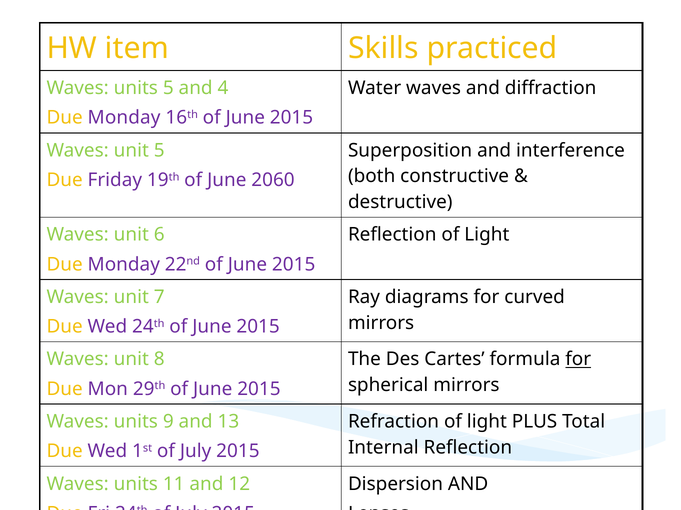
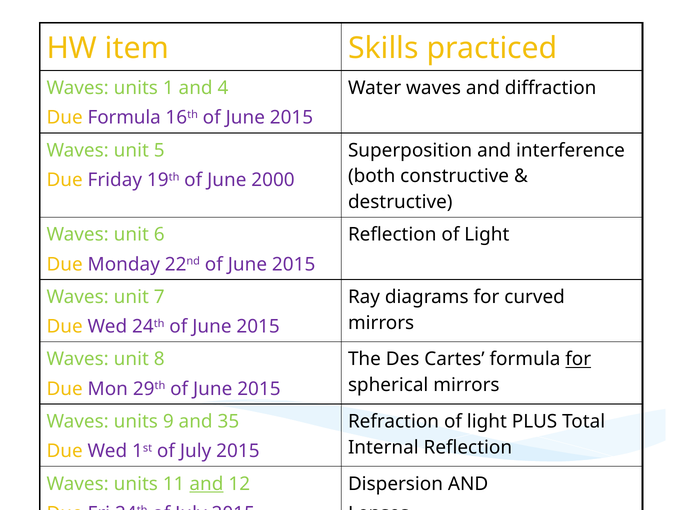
units 5: 5 -> 1
Monday at (124, 118): Monday -> Formula
2060: 2060 -> 2000
13: 13 -> 35
and at (206, 485) underline: none -> present
